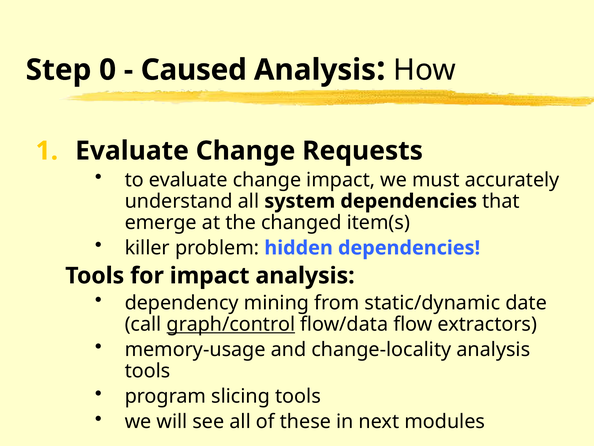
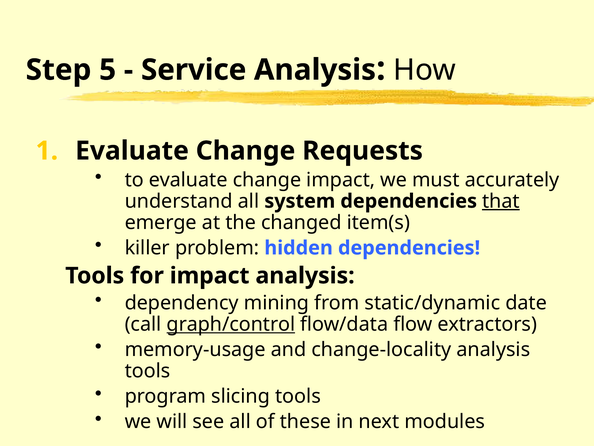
0: 0 -> 5
Caused: Caused -> Service
that underline: none -> present
